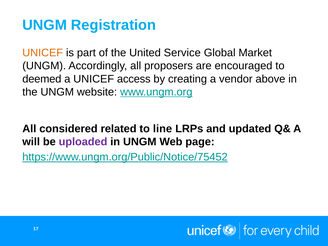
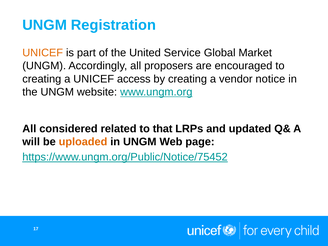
deemed at (42, 79): deemed -> creating
above: above -> notice
line: line -> that
uploaded colour: purple -> orange
